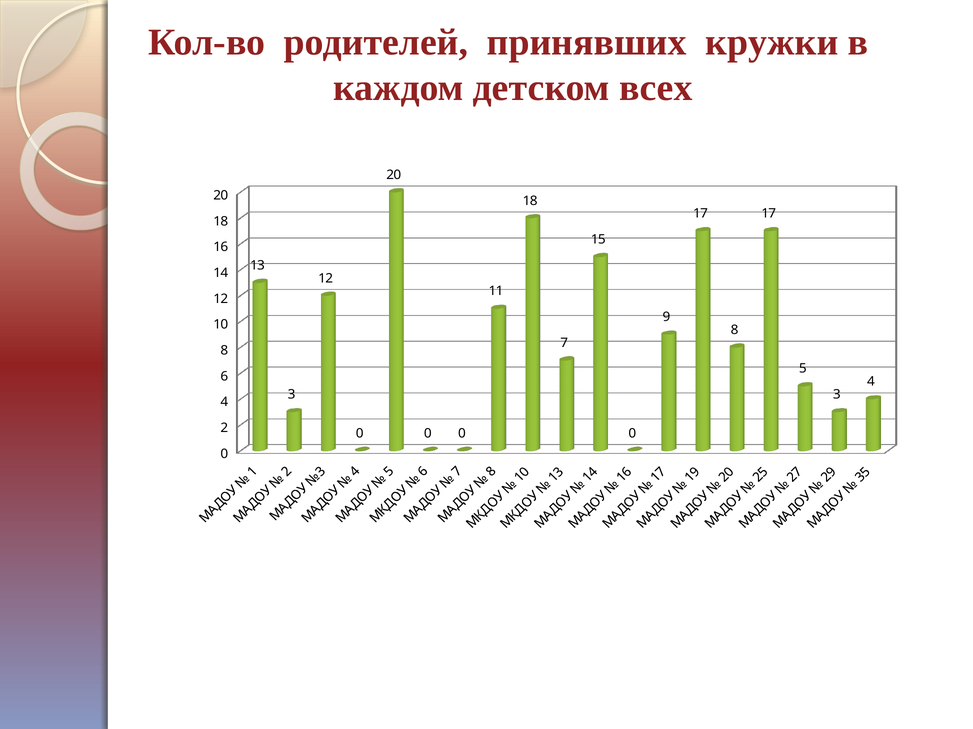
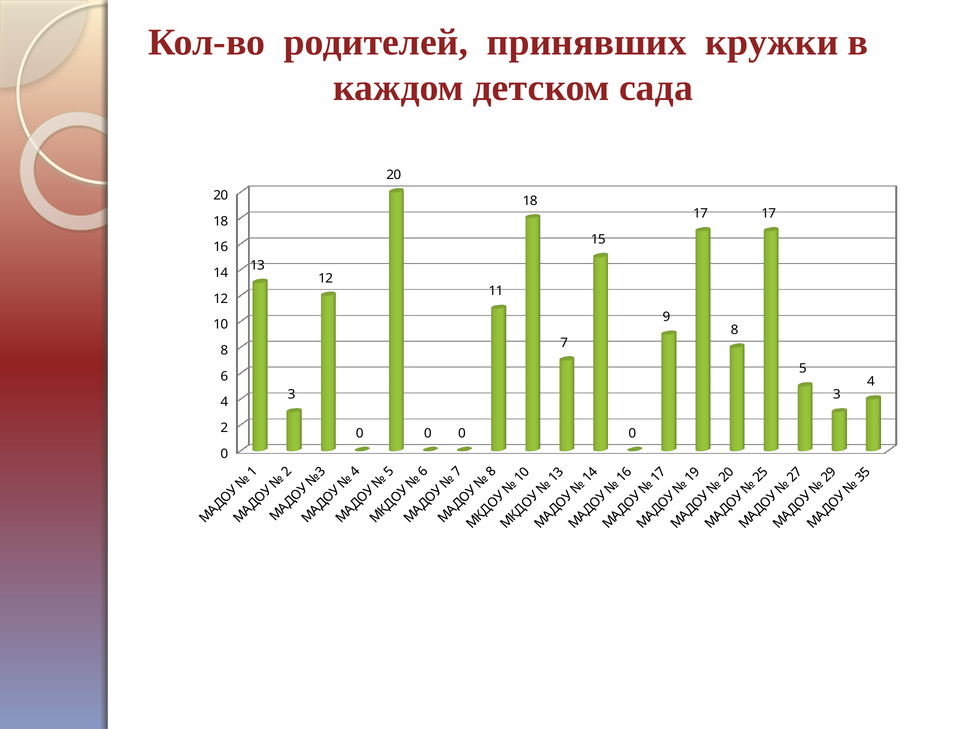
всех: всех -> сада
